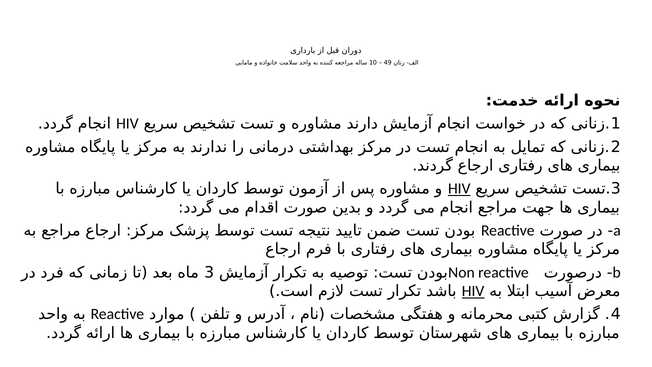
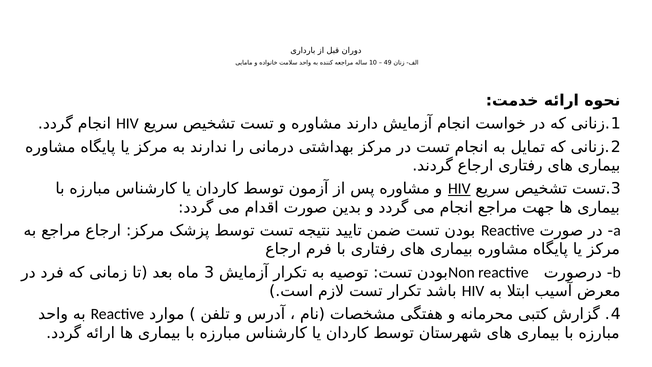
HIV at (473, 291) underline: present -> none
